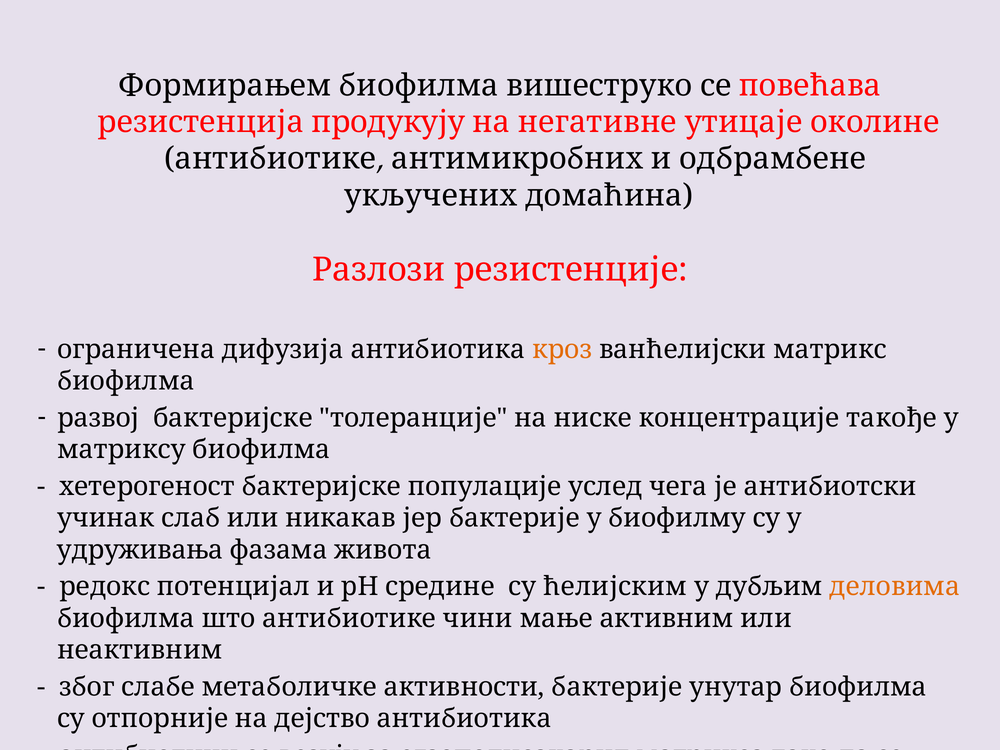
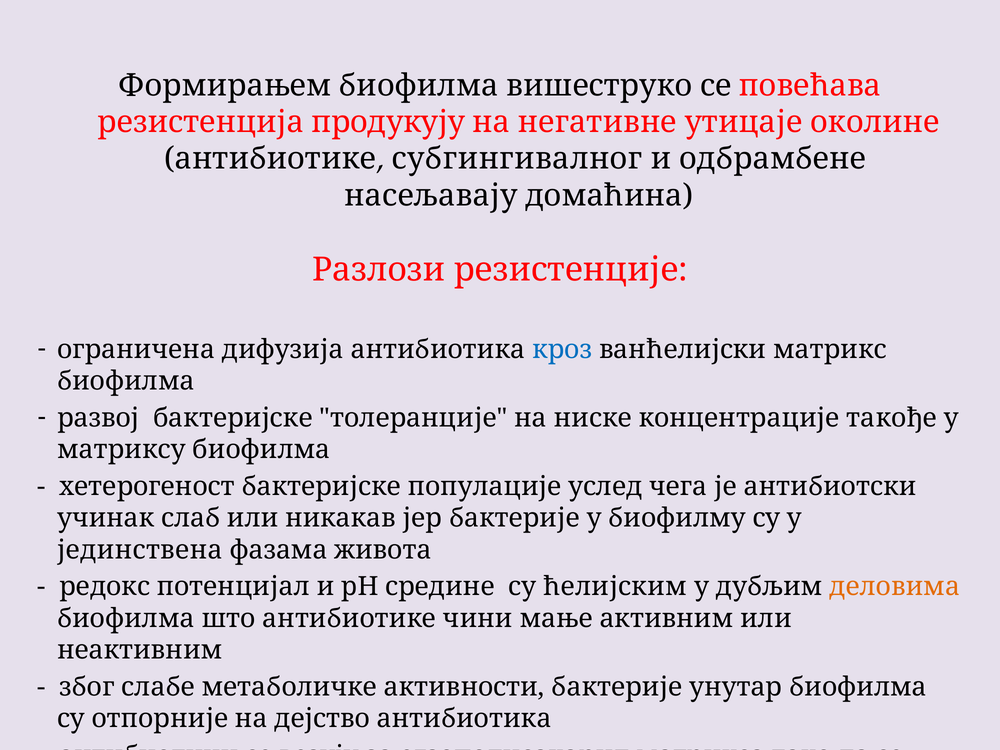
антимикробних: антимикробних -> субгингивалног
укључених: укључених -> насељавају
кроз colour: orange -> blue
удруживања: удруживања -> јединствена
